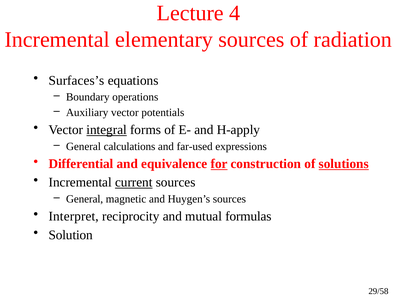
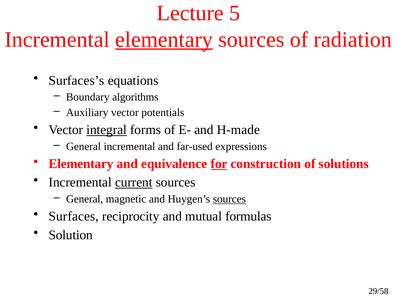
4: 4 -> 5
elementary at (164, 40) underline: none -> present
operations: operations -> algorithms
H-apply: H-apply -> H-made
General calculations: calculations -> incremental
Differential at (81, 164): Differential -> Elementary
solutions underline: present -> none
sources at (229, 199) underline: none -> present
Interpret: Interpret -> Surfaces
